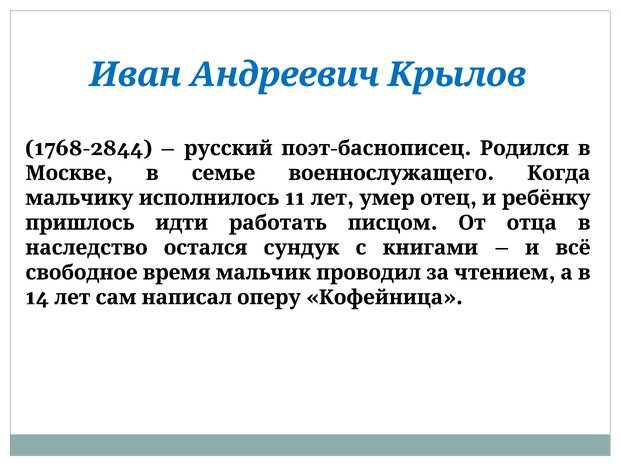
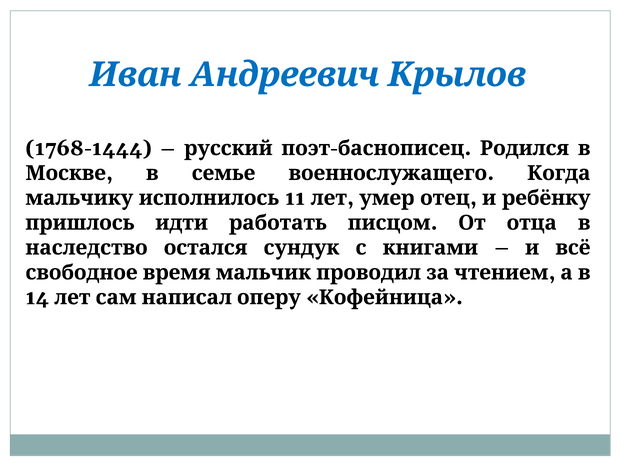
1768-2844: 1768-2844 -> 1768-1444
